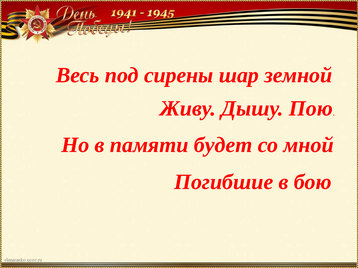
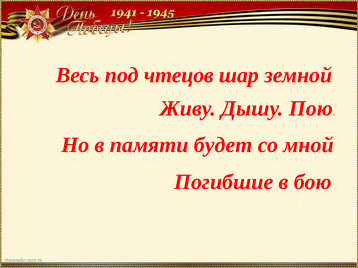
сирены: сирены -> чтецов
